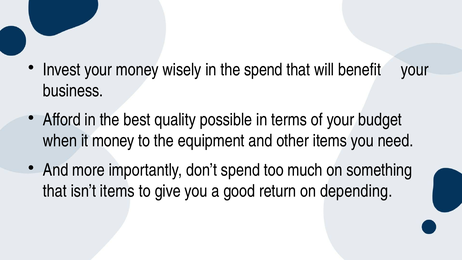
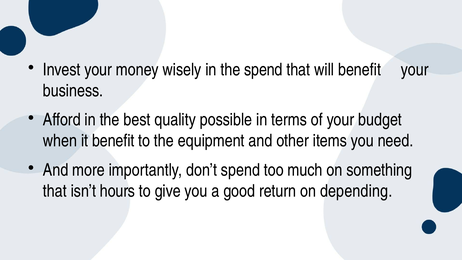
it money: money -> benefit
isn’t items: items -> hours
